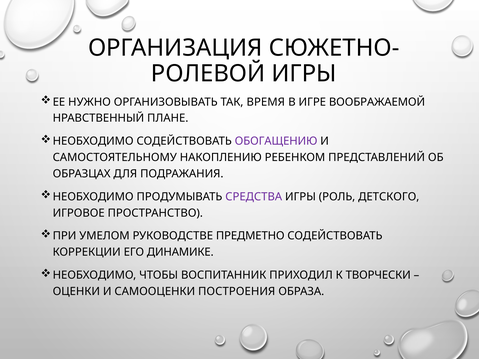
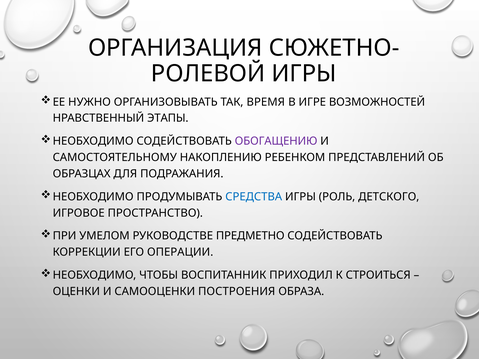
ВООБРАЖАЕМОЙ: ВООБРАЖАЕМОЙ -> ВОЗМОЖНОСТЕЙ
ПЛАНЕ: ПЛАНЕ -> ЭТАПЫ
СРЕДСТВА colour: purple -> blue
ДИНАМИКЕ: ДИНАМИКЕ -> ОПЕРАЦИИ
ТВОРЧЕСКИ: ТВОРЧЕСКИ -> СТРОИТЬСЯ
